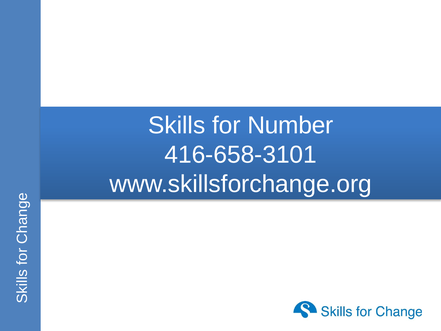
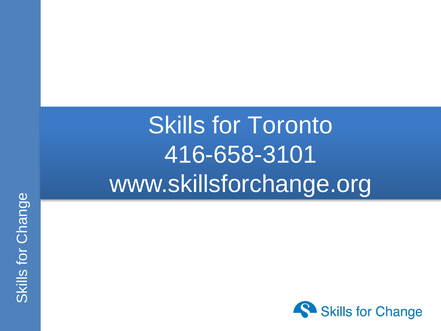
Number: Number -> Toronto
